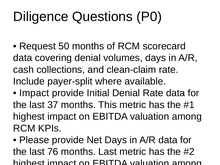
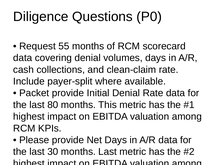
50: 50 -> 55
Impact at (34, 93): Impact -> Packet
37: 37 -> 80
76: 76 -> 30
